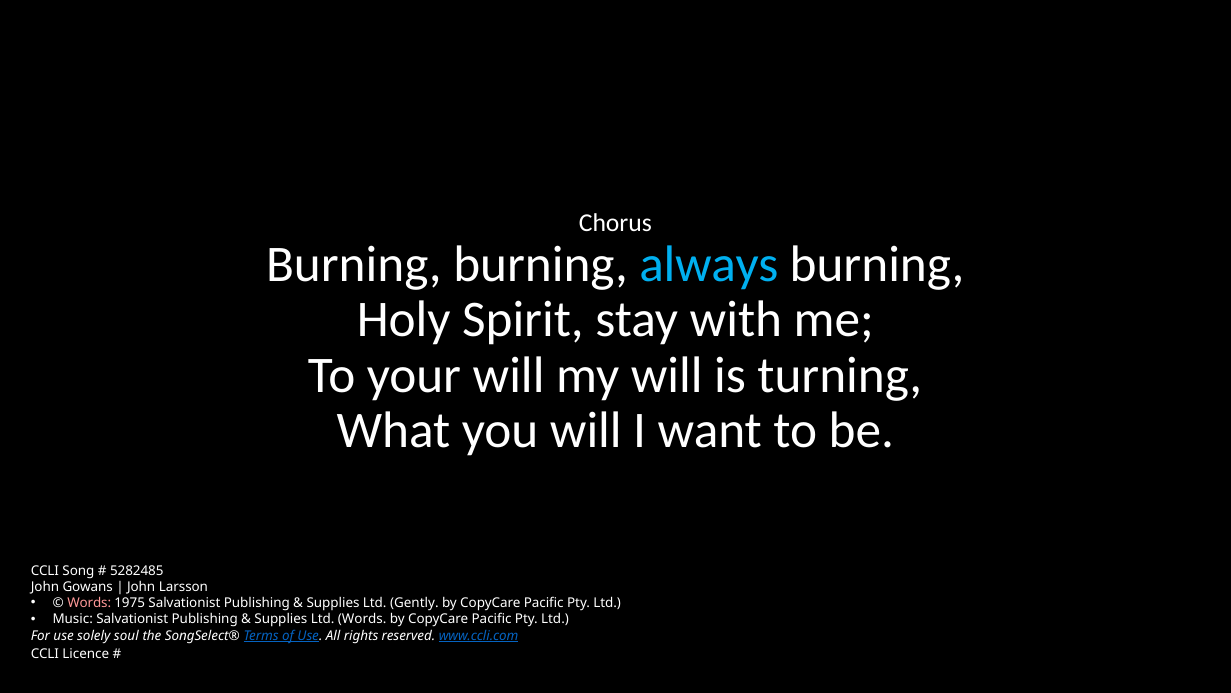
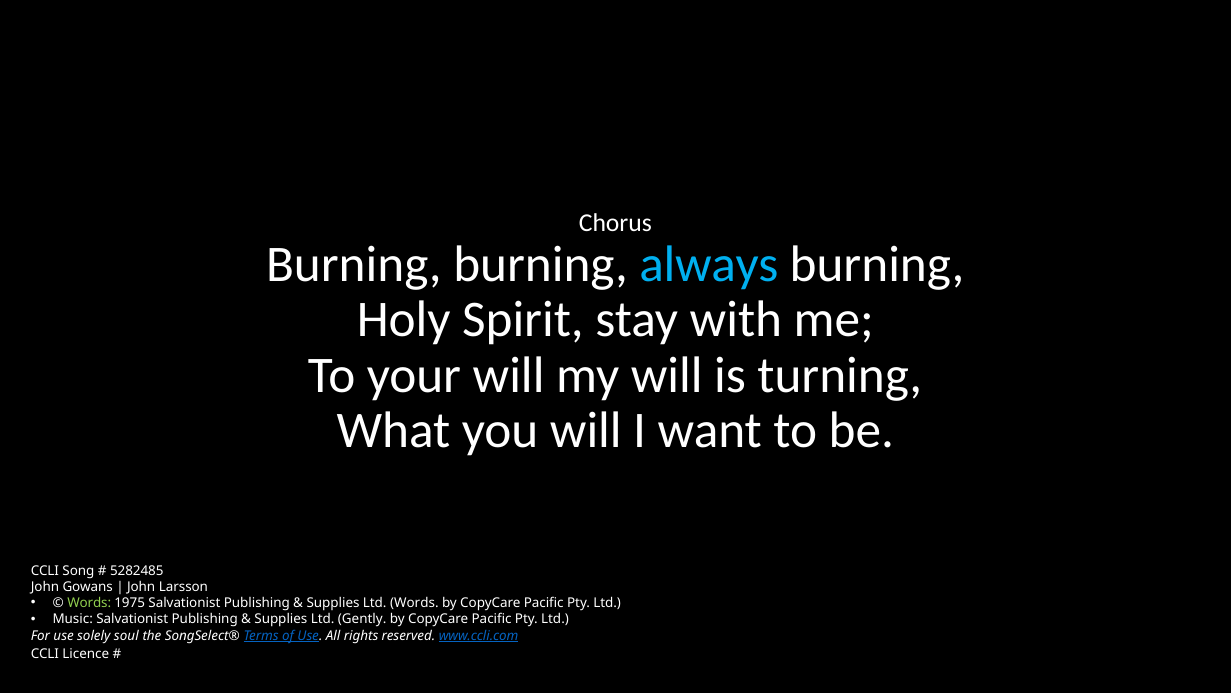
Words at (89, 603) colour: pink -> light green
Ltd Gently: Gently -> Words
Ltd Words: Words -> Gently
